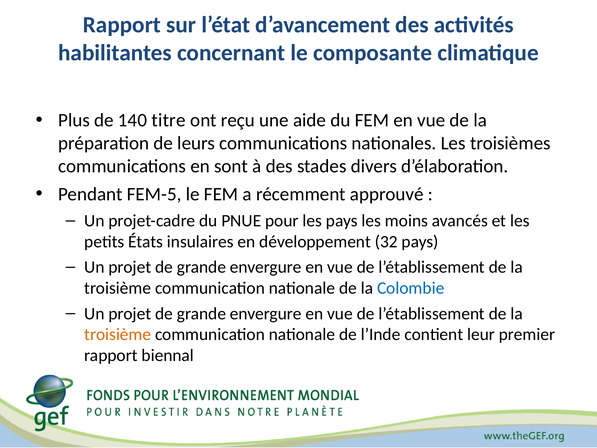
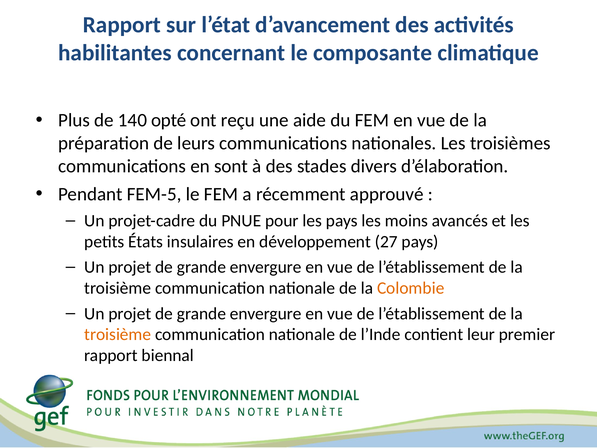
titre: titre -> opté
32: 32 -> 27
Colombie colour: blue -> orange
